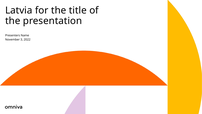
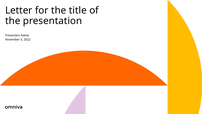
Latvia: Latvia -> Letter
